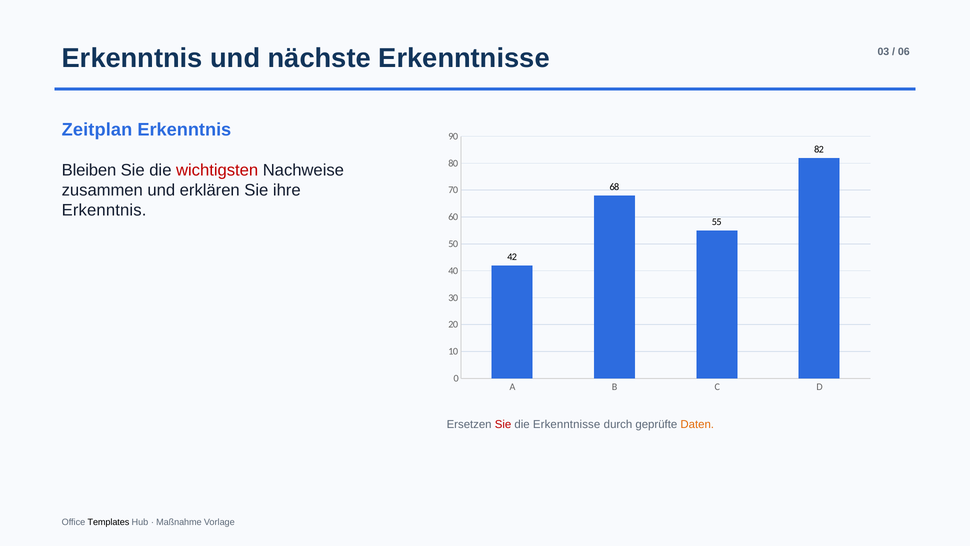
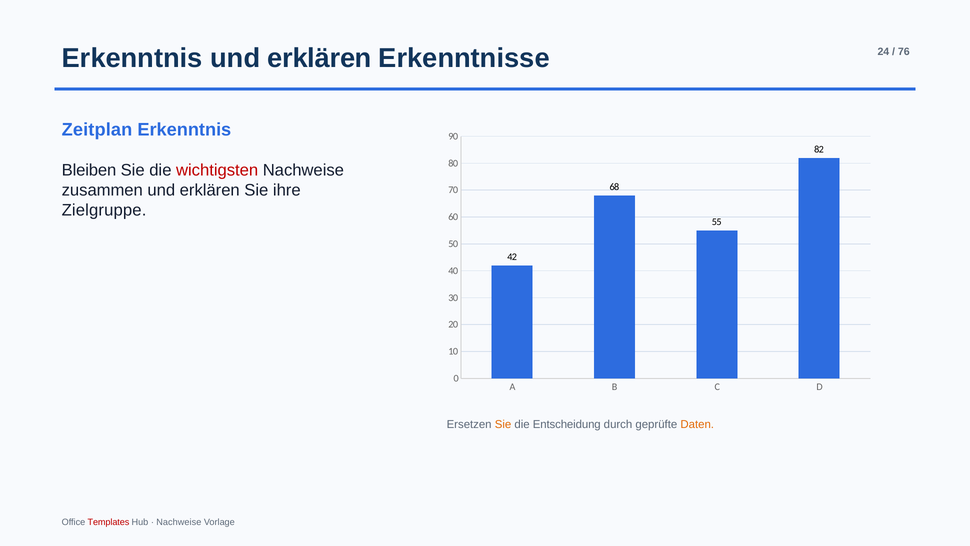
nächste at (319, 58): nächste -> erklären
03: 03 -> 24
06: 06 -> 76
Erkenntnis at (104, 210): Erkenntnis -> Zielgruppe
Sie at (503, 424) colour: red -> orange
die Erkenntnisse: Erkenntnisse -> Entscheidung
Templates colour: black -> red
Maßnahme at (179, 522): Maßnahme -> Nachweise
